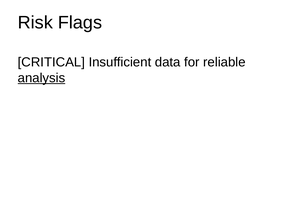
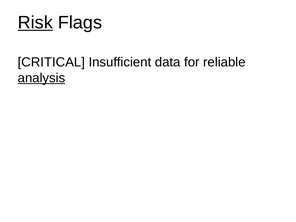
Risk underline: none -> present
